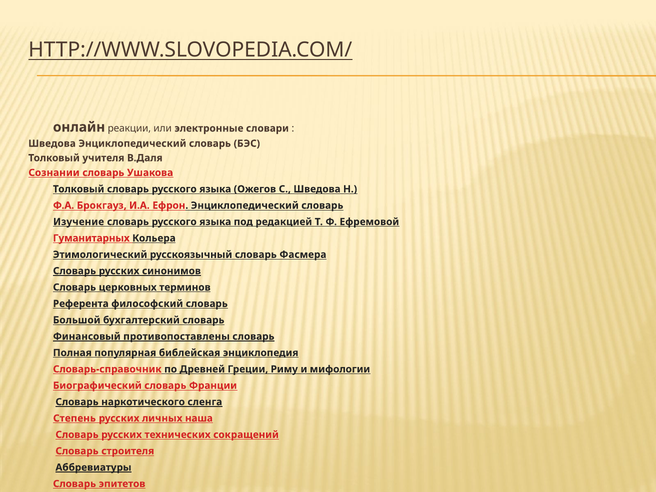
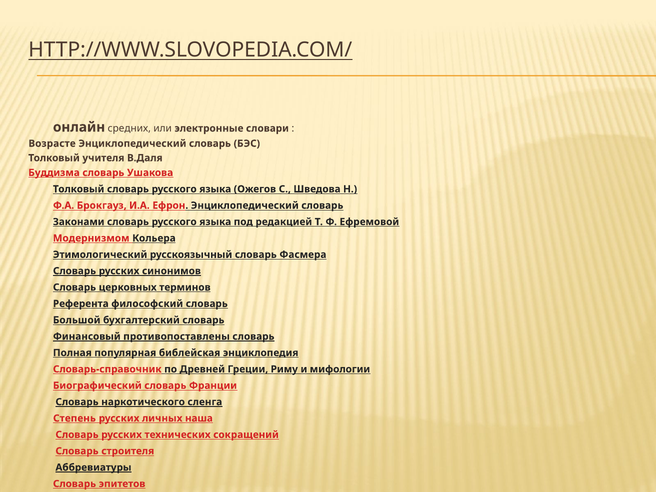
реакции: реакции -> средних
Шведова at (52, 144): Шведова -> Возрасте
Сознании: Сознании -> Буддизма
Изучение: Изучение -> Законами
Гуманитарных: Гуманитарных -> Модернизмом
